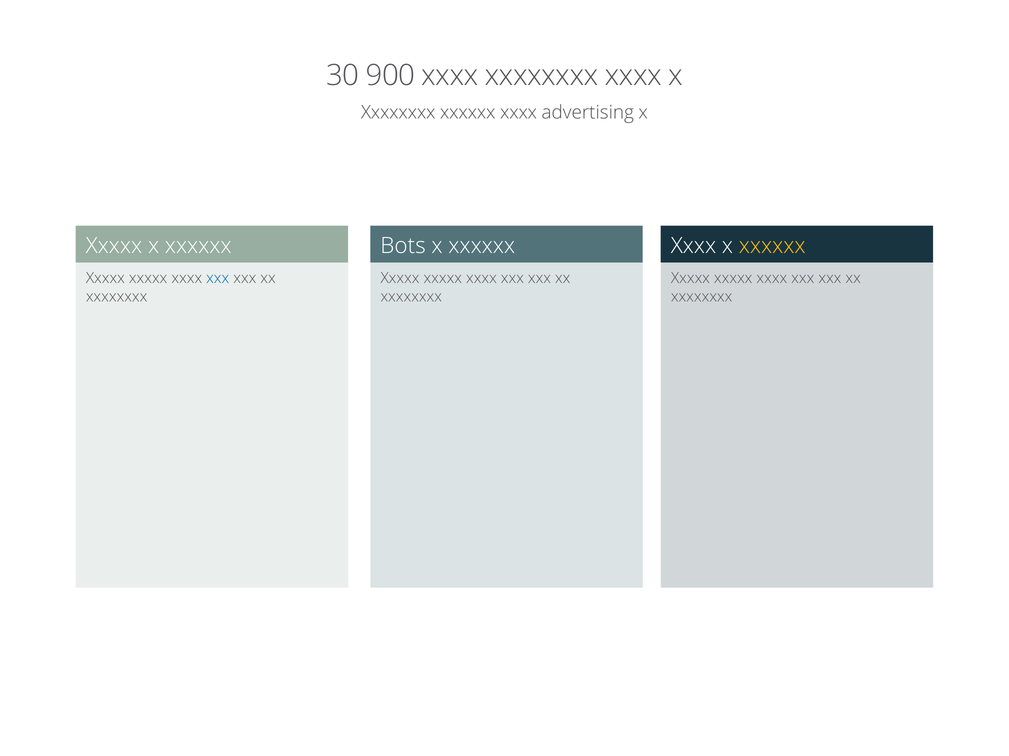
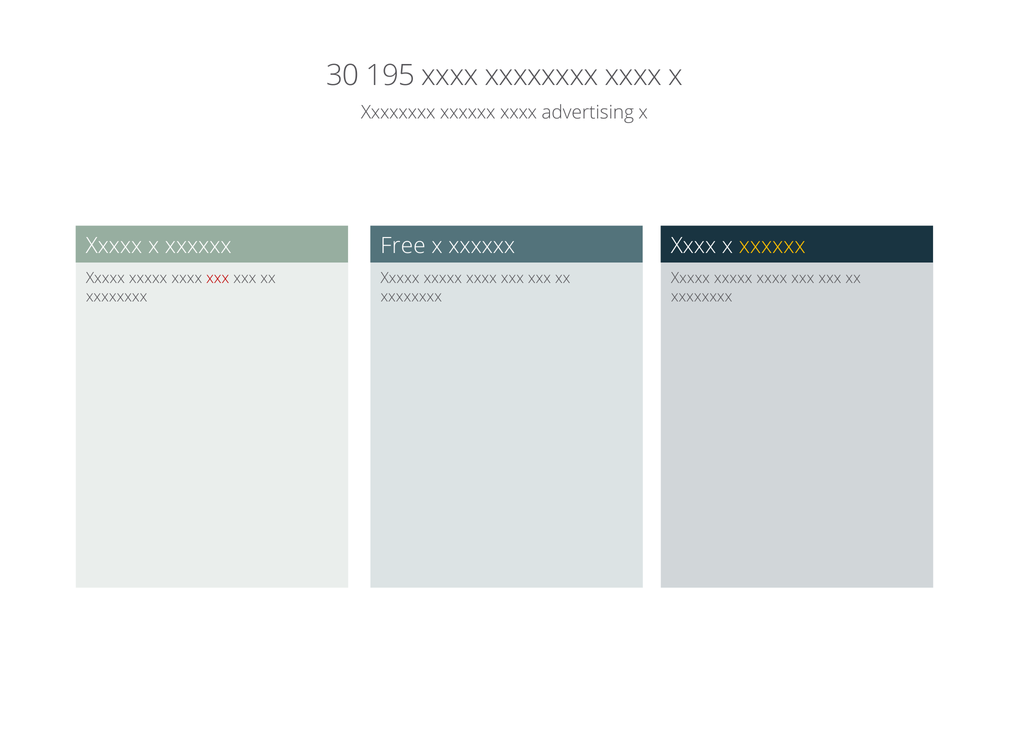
900: 900 -> 195
Bots: Bots -> Free
xxx at (218, 278) colour: blue -> red
